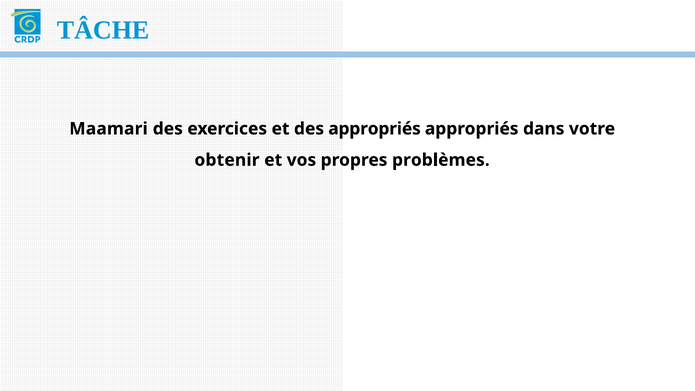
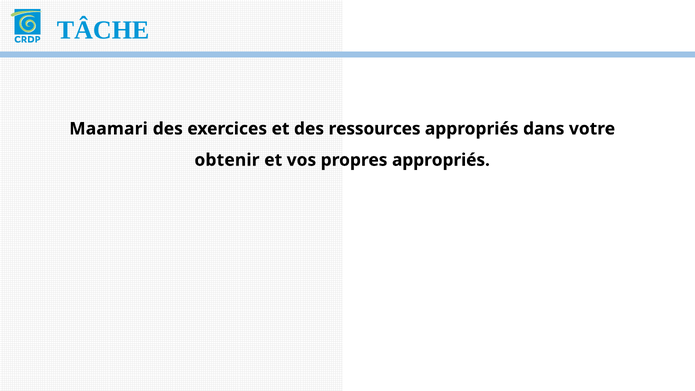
des appropriés: appropriés -> ressources
propres problèmes: problèmes -> appropriés
